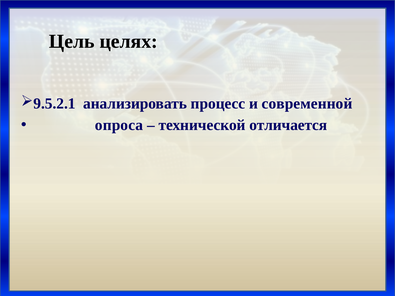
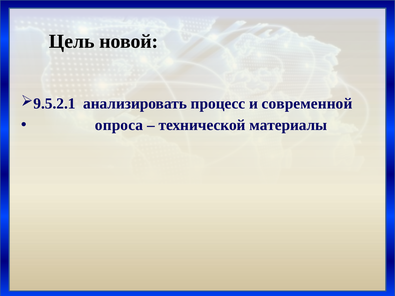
целях: целях -> новой
отличается: отличается -> материалы
